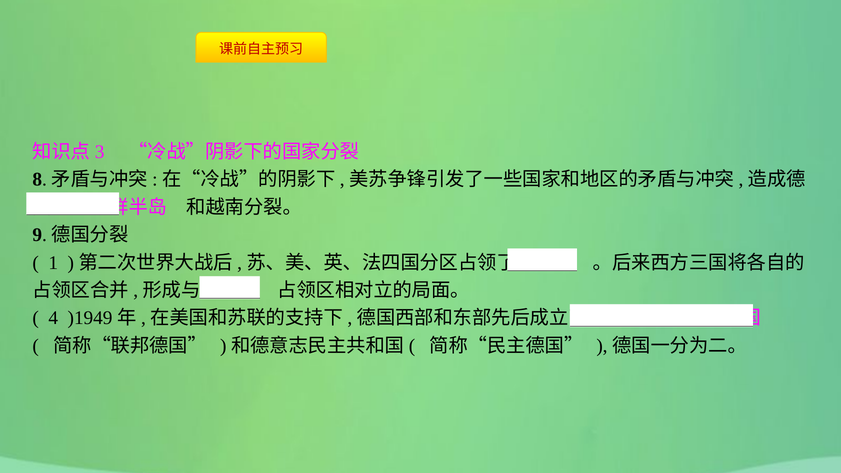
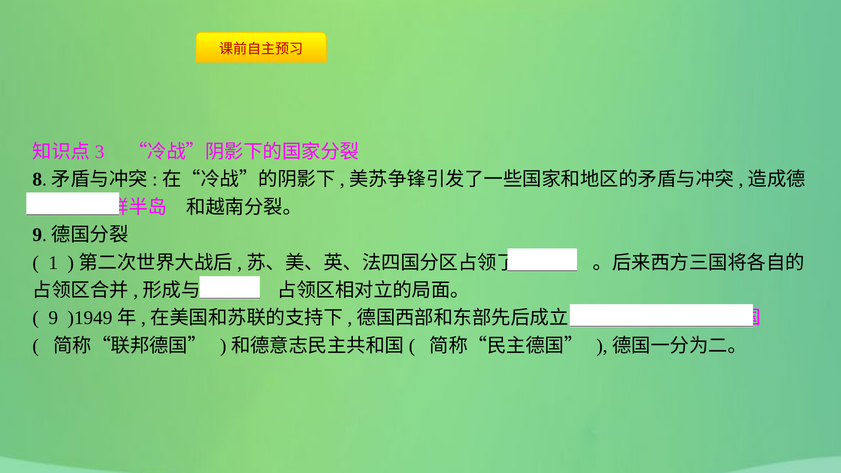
4: 4 -> 9
